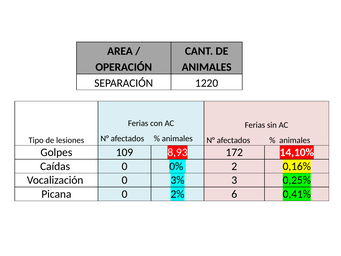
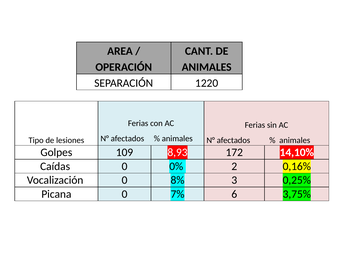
3%: 3% -> 8%
2%: 2% -> 7%
0,41%: 0,41% -> 3,75%
